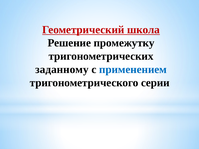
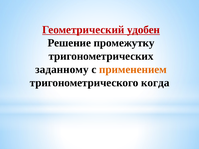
школа: школа -> удобен
применением colour: blue -> orange
серии: серии -> когда
